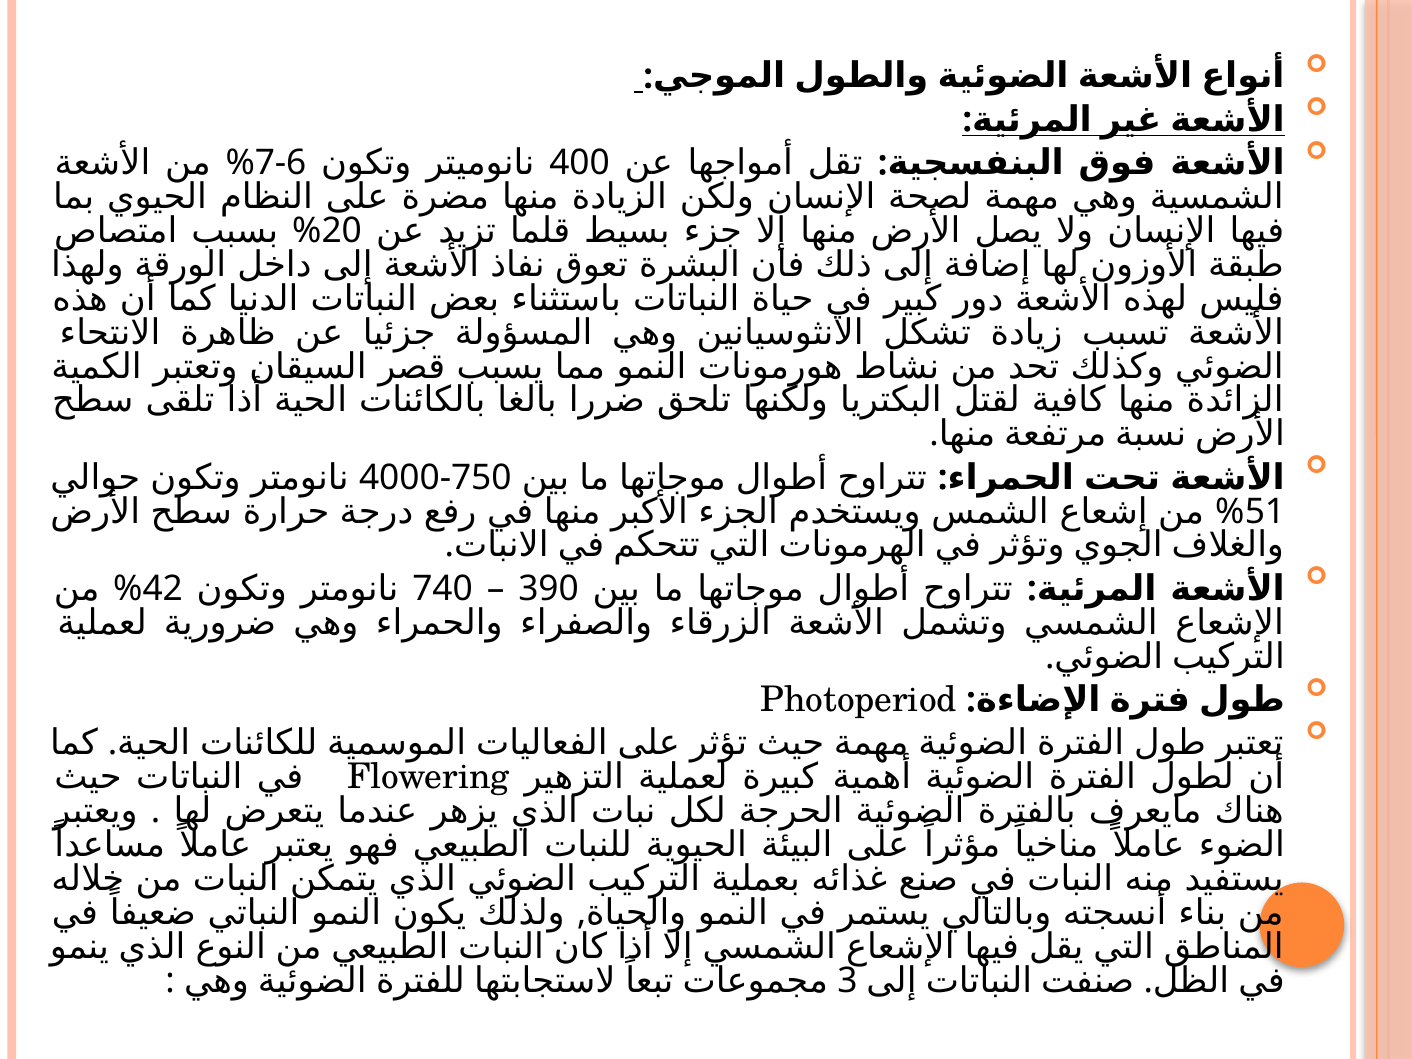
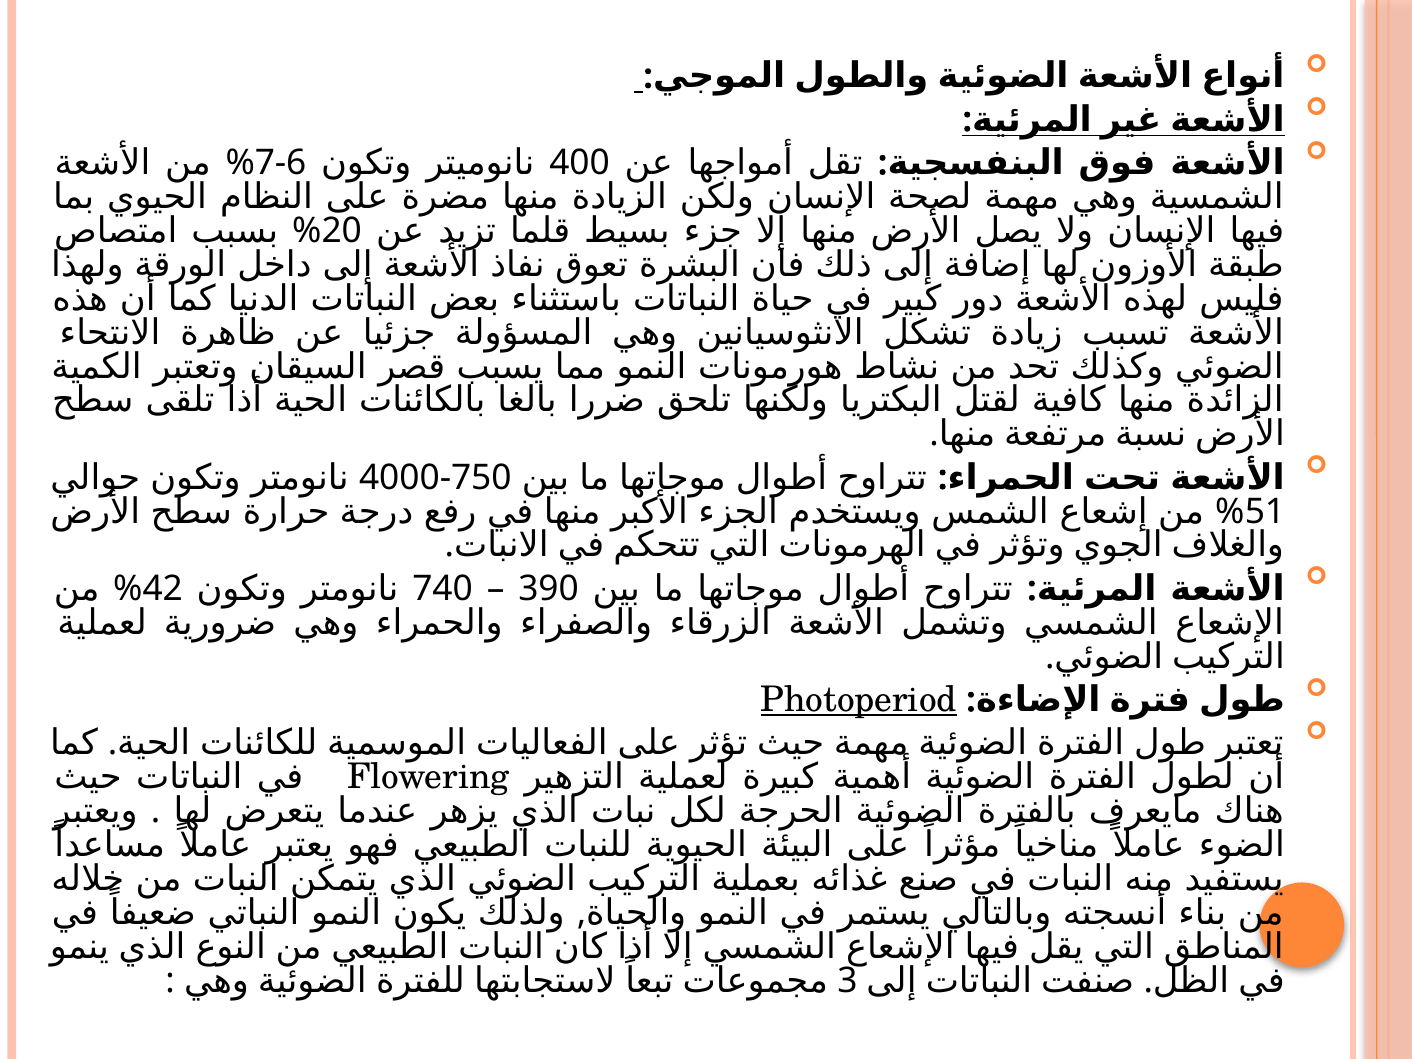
Photoperiod underline: none -> present
